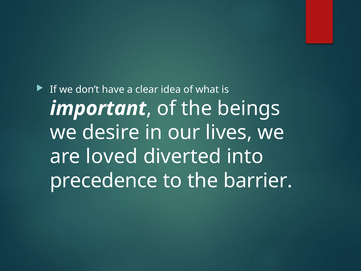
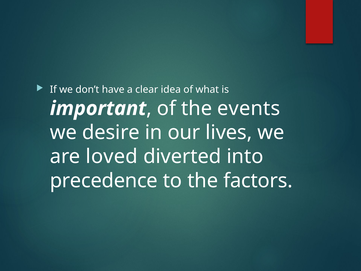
beings: beings -> events
barrier: barrier -> factors
